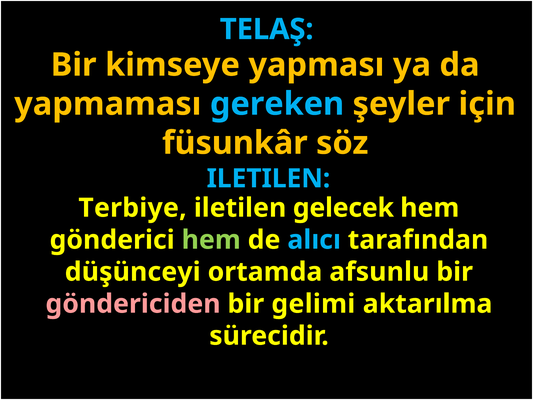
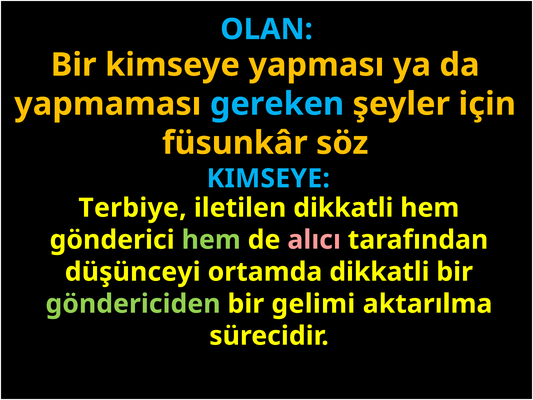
TELAŞ: TELAŞ -> OLAN
ILETILEN at (268, 178): ILETILEN -> KIMSEYE
iletilen gelecek: gelecek -> dikkatli
alıcı colour: light blue -> pink
ortamda afsunlu: afsunlu -> dikkatli
göndericiden colour: pink -> light green
